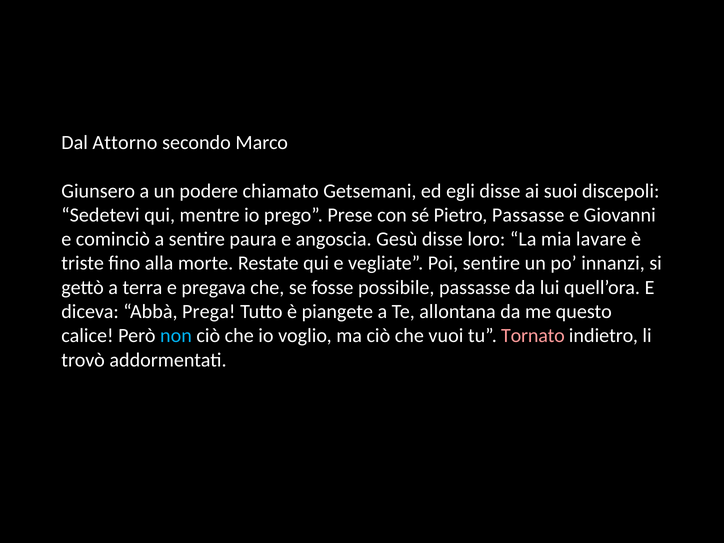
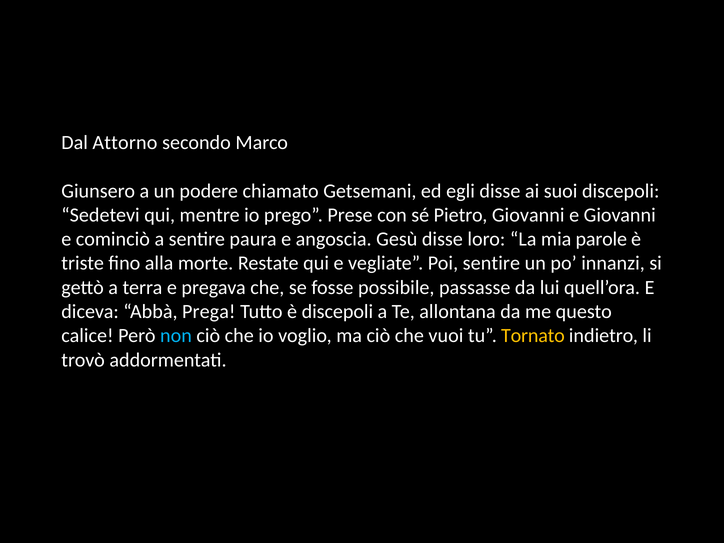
Pietro Passasse: Passasse -> Giovanni
lavare: lavare -> parole
è piangete: piangete -> discepoli
Tornato colour: pink -> yellow
